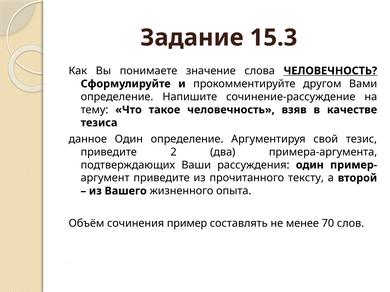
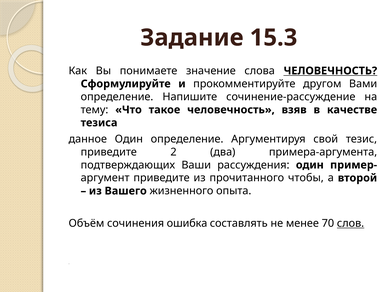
тексту: тексту -> чтобы
пример: пример -> ошибка
слов underline: none -> present
